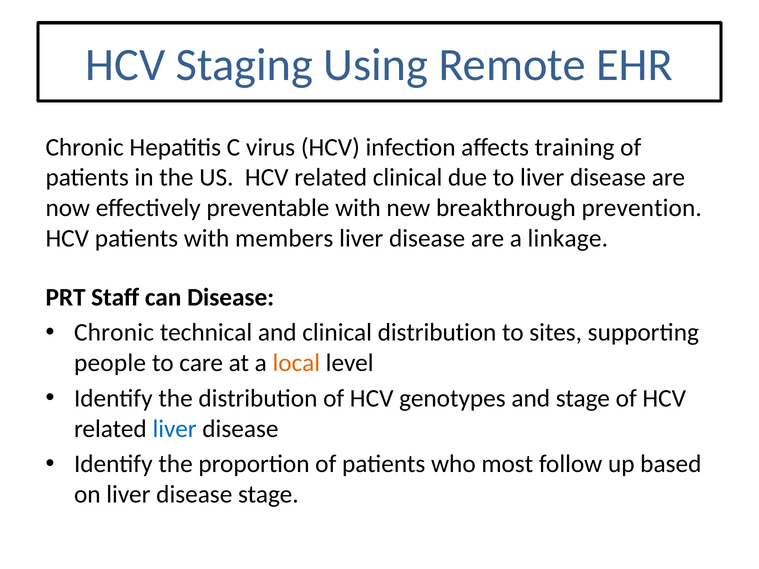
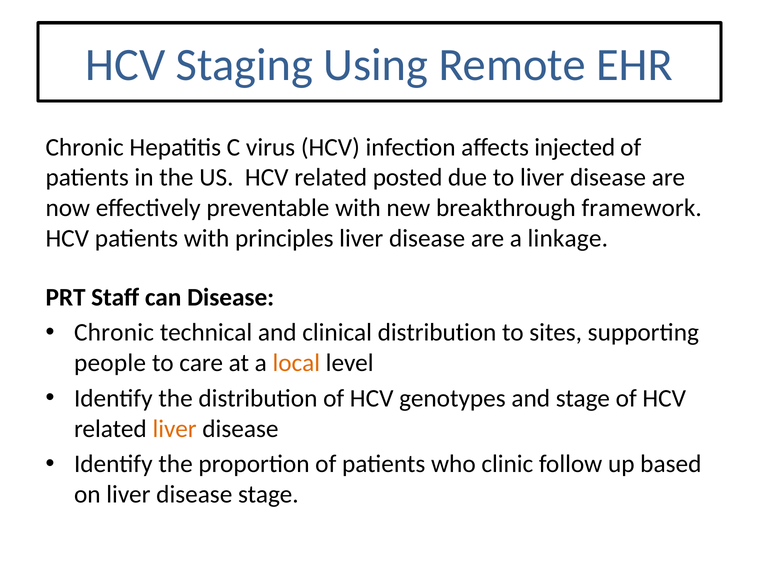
training: training -> injected
related clinical: clinical -> posted
prevention: prevention -> framework
members: members -> principles
liver at (175, 429) colour: blue -> orange
most: most -> clinic
